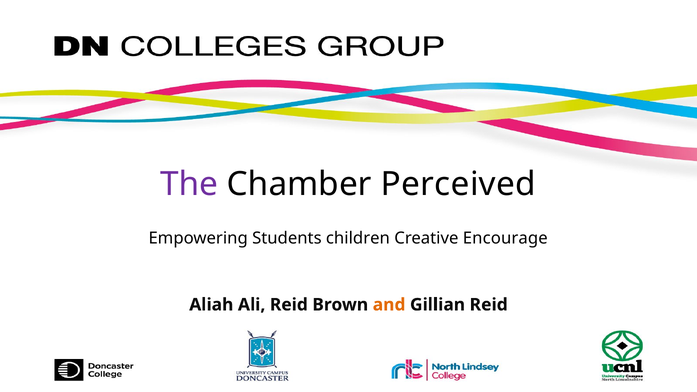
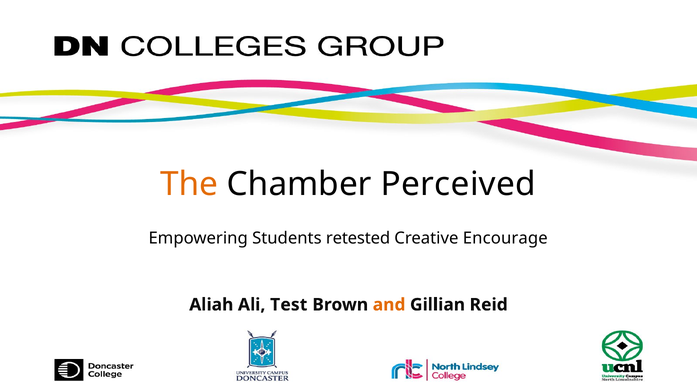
The colour: purple -> orange
children: children -> retested
Ali Reid: Reid -> Test
